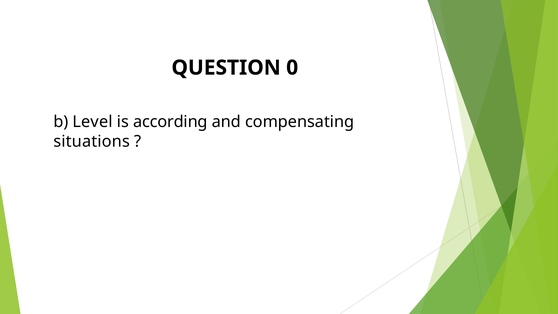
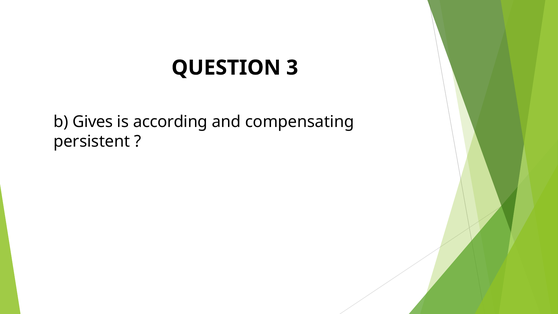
0: 0 -> 3
Level: Level -> Gives
situations: situations -> persistent
